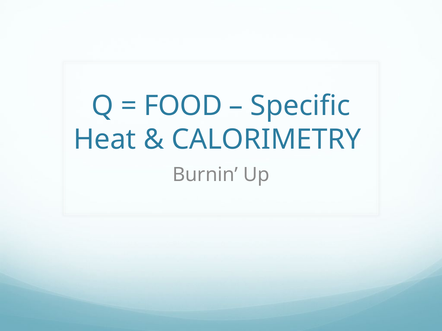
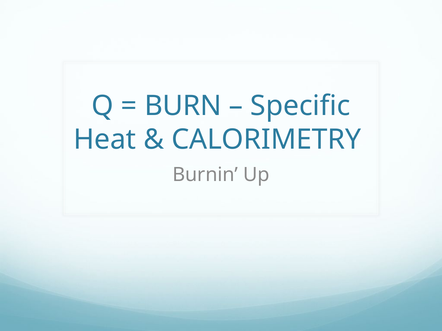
FOOD: FOOD -> BURN
